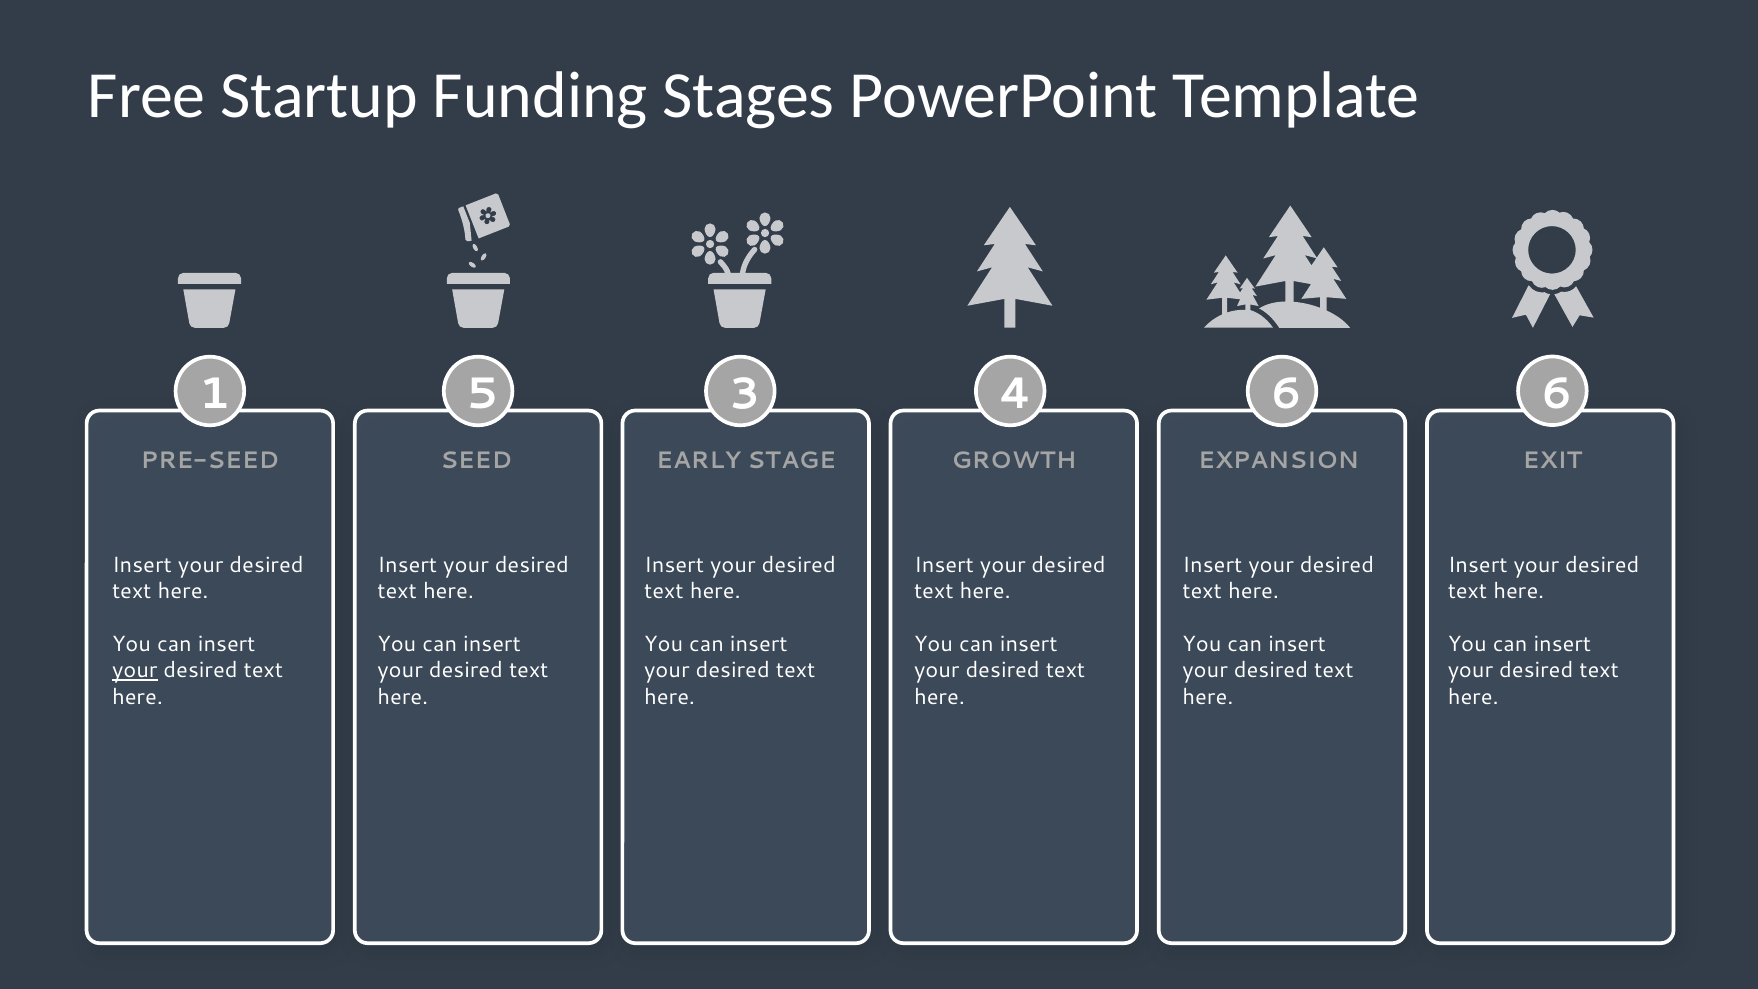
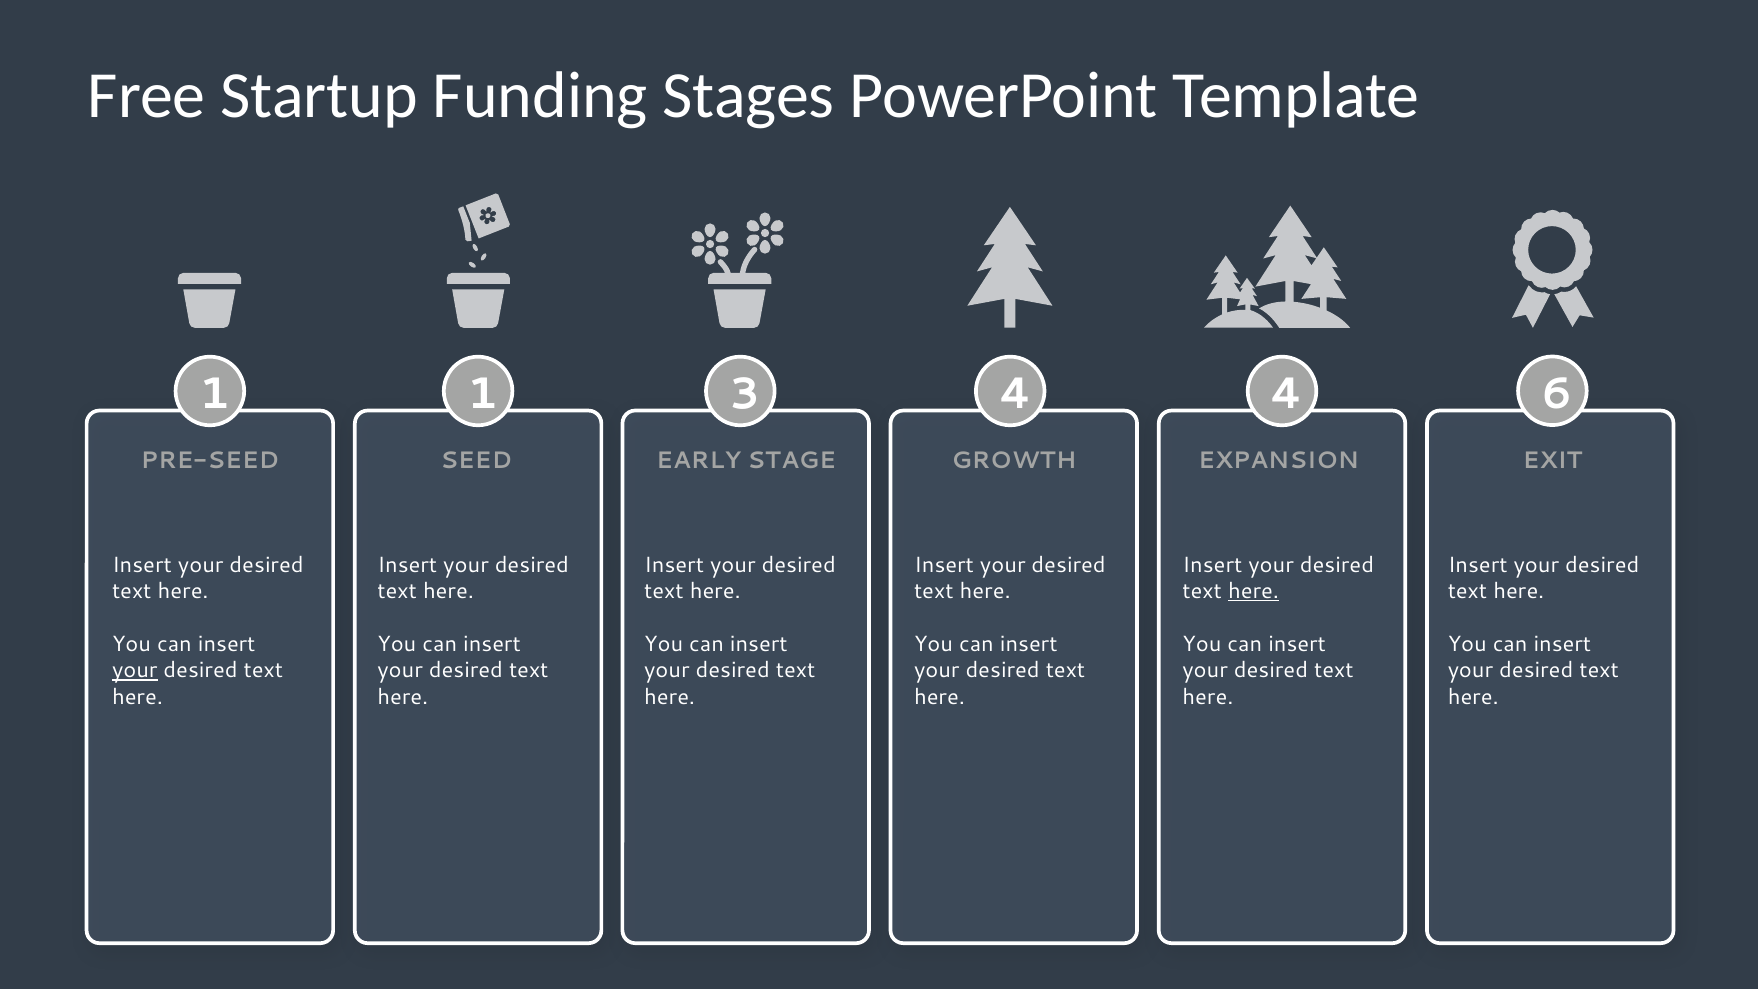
1 5: 5 -> 1
4 6: 6 -> 4
here at (1254, 591) underline: none -> present
